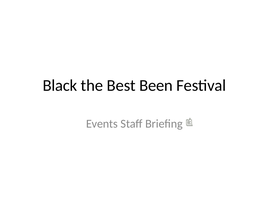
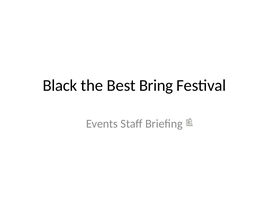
Been: Been -> Bring
